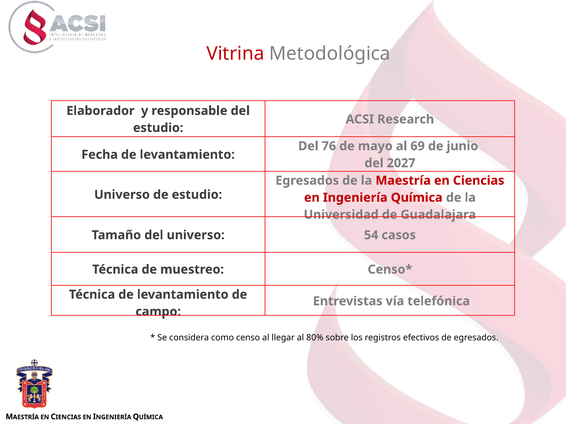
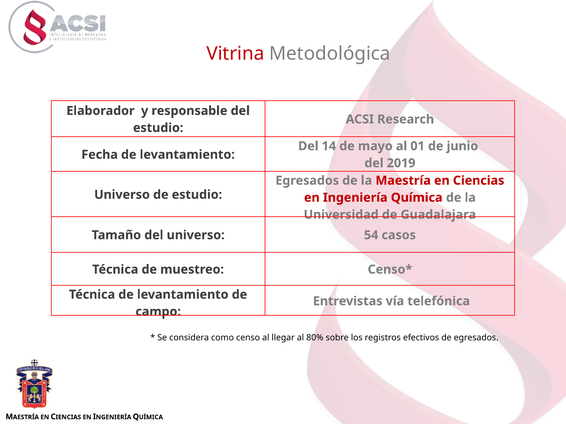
76: 76 -> 14
69: 69 -> 01
2027: 2027 -> 2019
